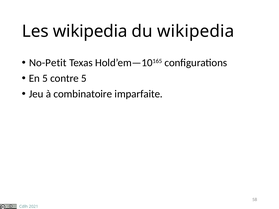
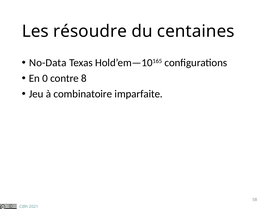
Les wikipedia: wikipedia -> résoudre
du wikipedia: wikipedia -> centaines
No-Petit: No-Petit -> No-Data
En 5: 5 -> 0
contre 5: 5 -> 8
